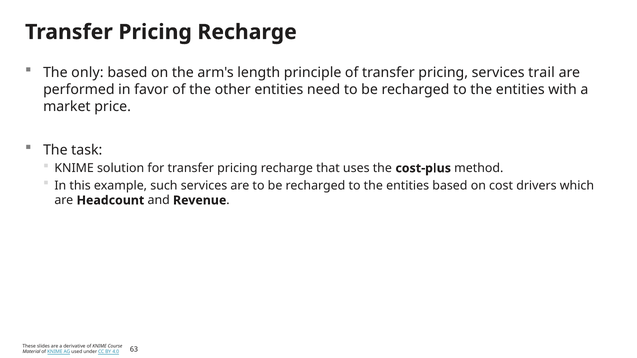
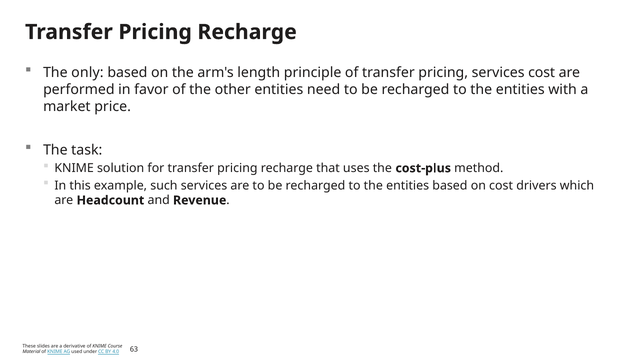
services trail: trail -> cost
